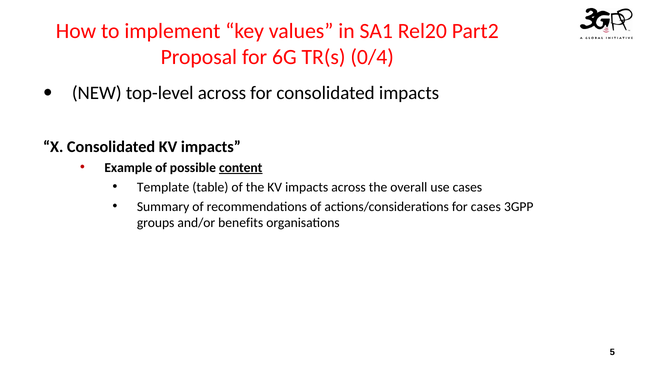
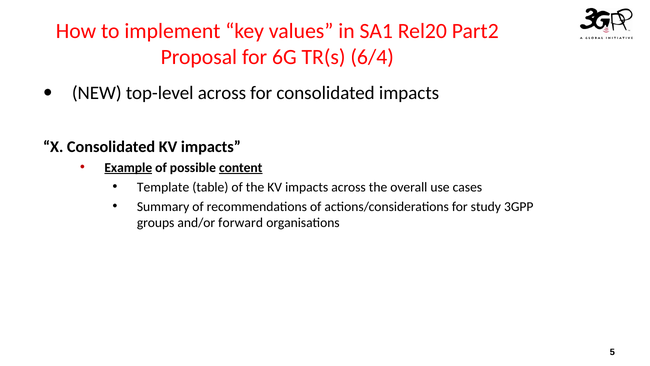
0/4: 0/4 -> 6/4
Example underline: none -> present
for cases: cases -> study
benefits: benefits -> forward
